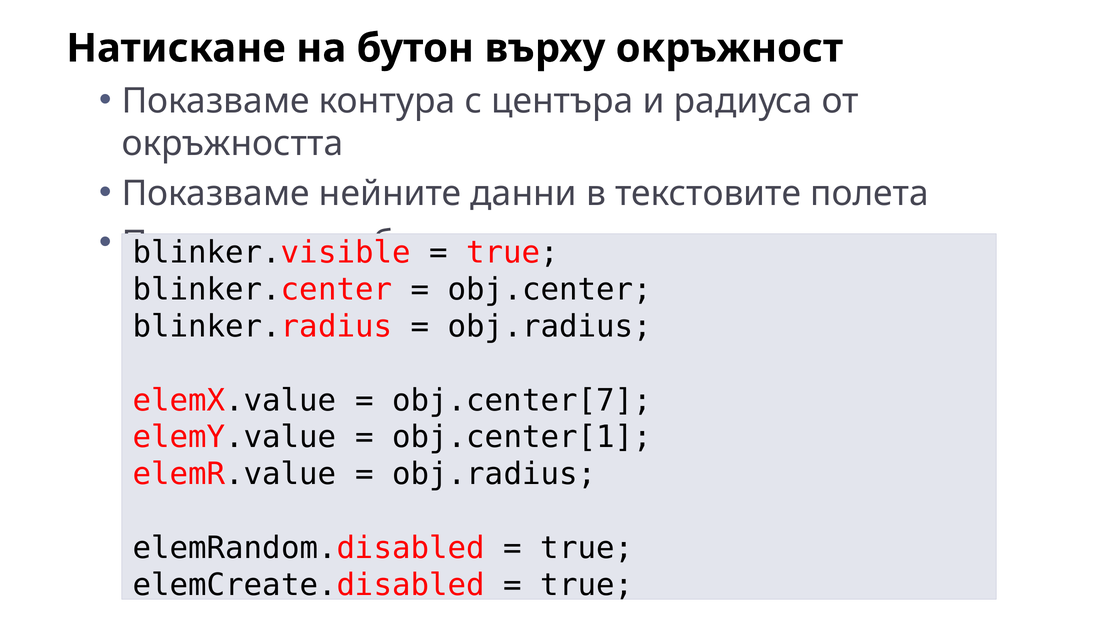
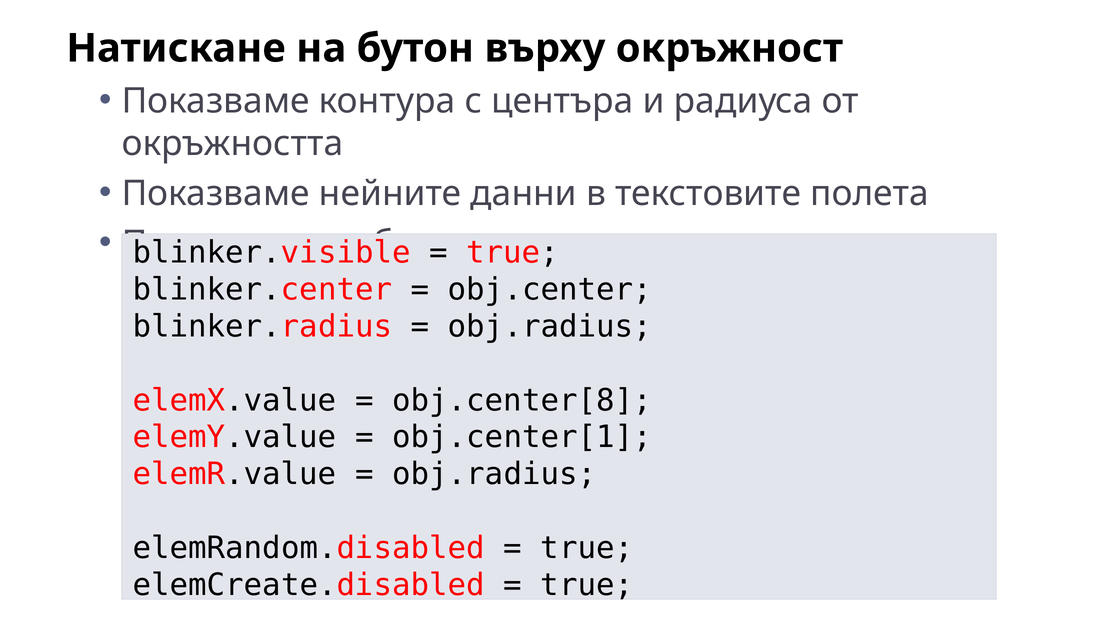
obj.center[7: obj.center[7 -> obj.center[8
